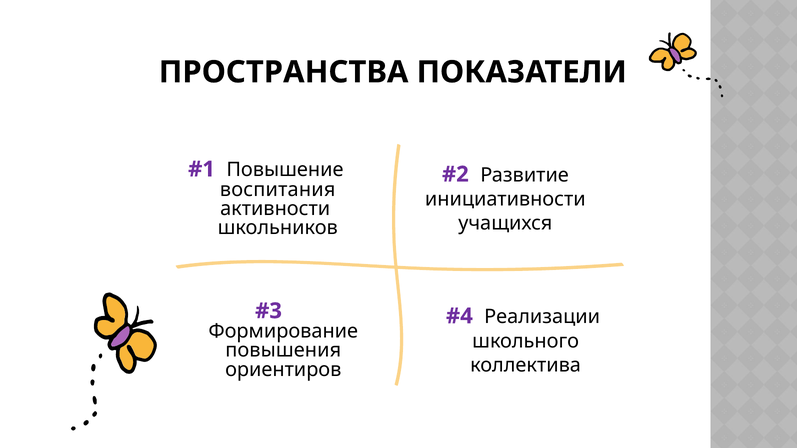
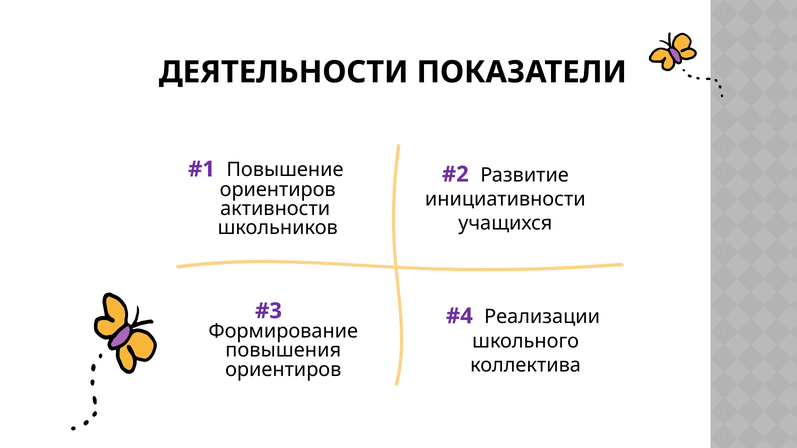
ПРОСТРАНСТВА: ПРОСТРАНСТВА -> ДЕЯТЕЛЬНОСТИ
воспитания at (278, 190): воспитания -> ориентиров
